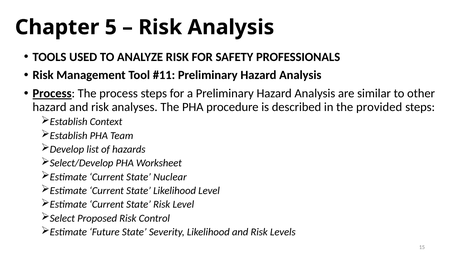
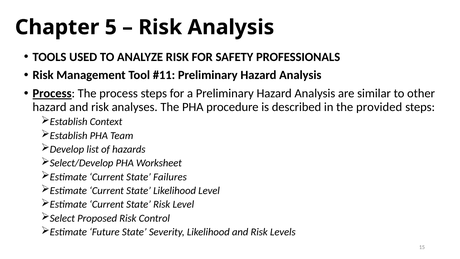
Nuclear: Nuclear -> Failures
